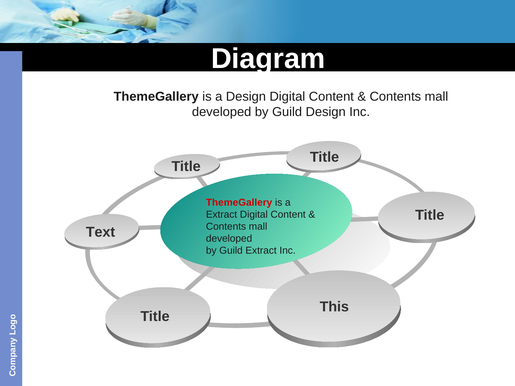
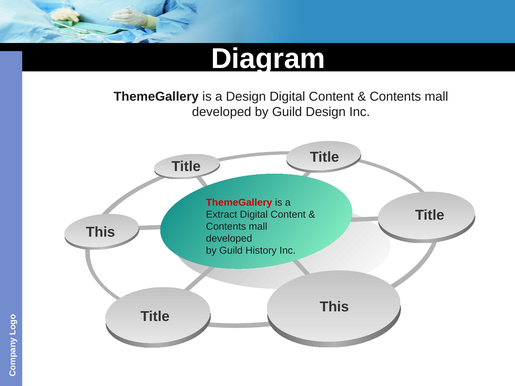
Text at (101, 232): Text -> This
Guild Extract: Extract -> History
